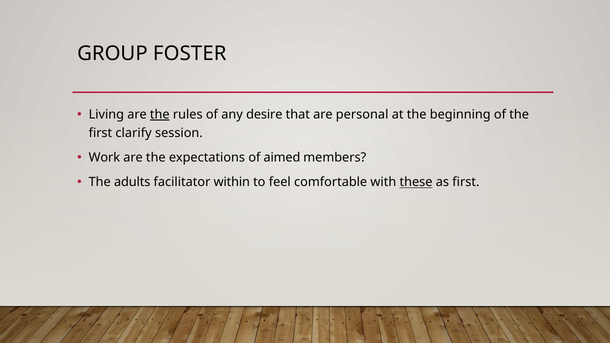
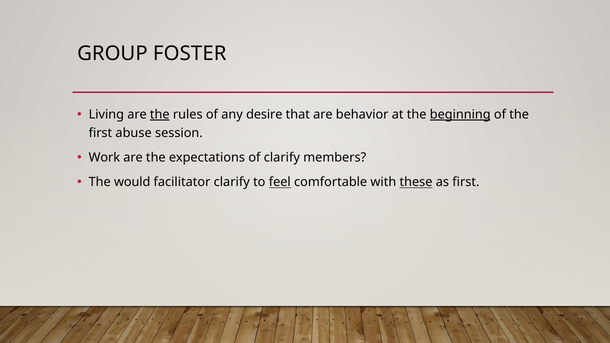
personal: personal -> behavior
beginning underline: none -> present
clarify: clarify -> abuse
of aimed: aimed -> clarify
adults: adults -> would
facilitator within: within -> clarify
feel underline: none -> present
